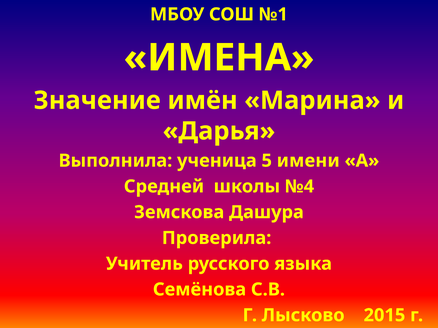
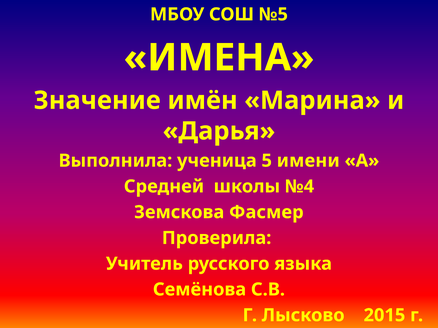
№1: №1 -> №5
Дашура: Дашура -> Фасмер
